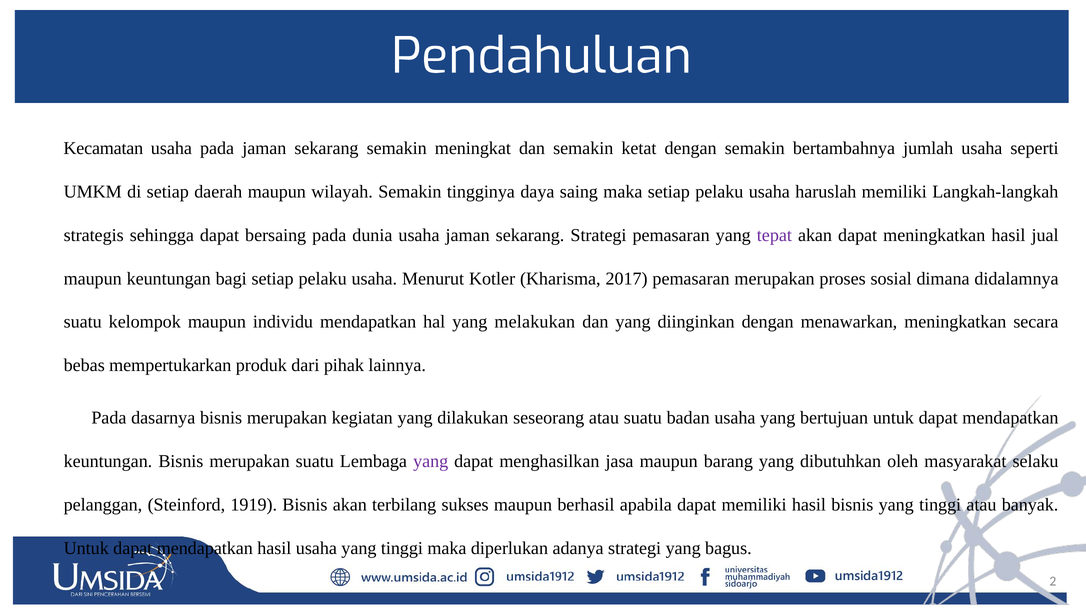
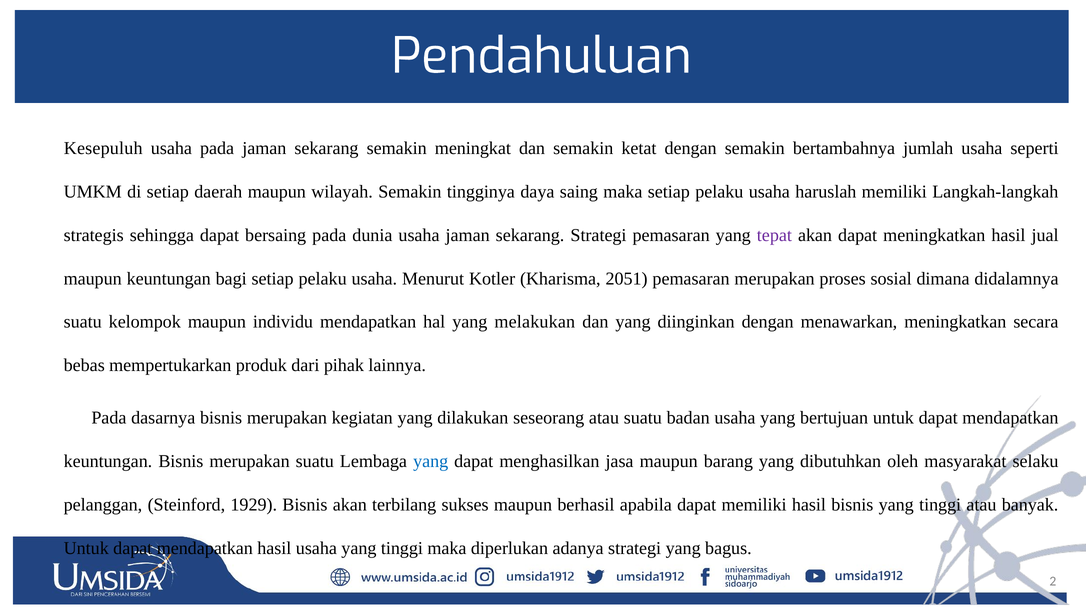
Kecamatan: Kecamatan -> Kesepuluh
2017: 2017 -> 2051
yang at (431, 461) colour: purple -> blue
1919: 1919 -> 1929
